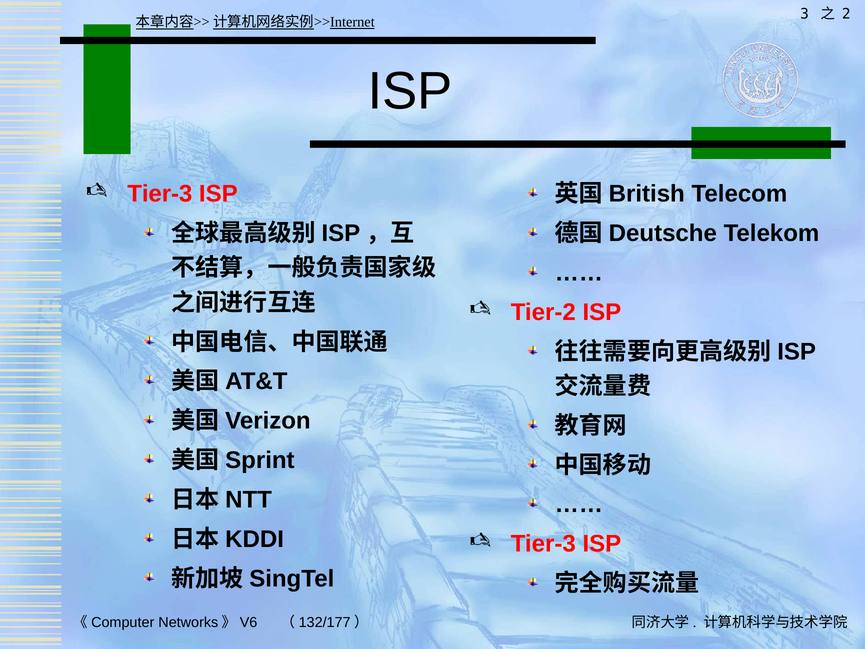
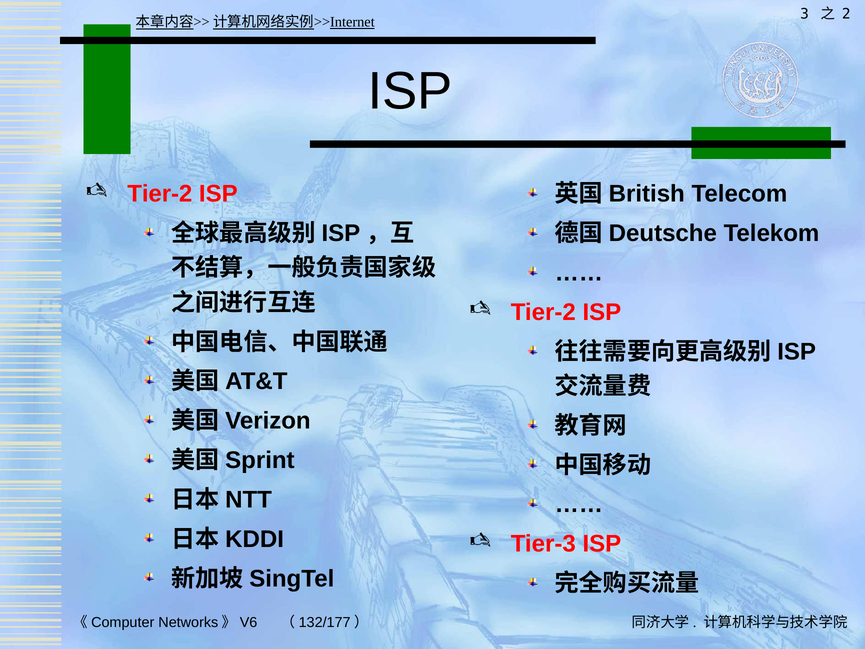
Tier-3 at (160, 194): Tier-3 -> Tier-2
